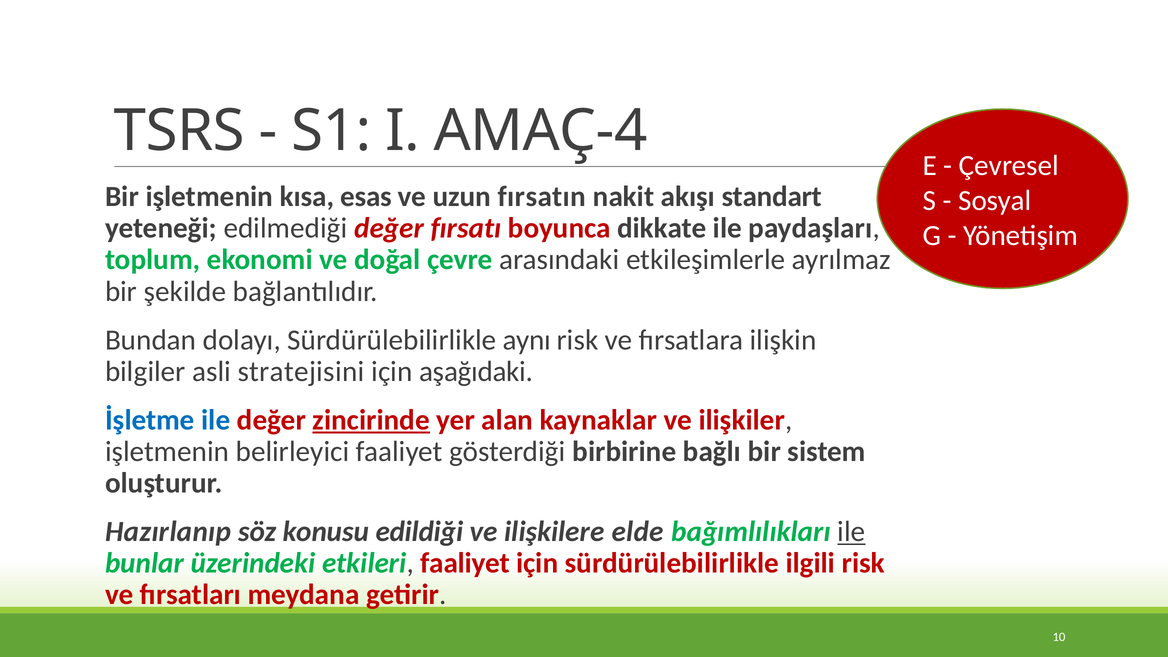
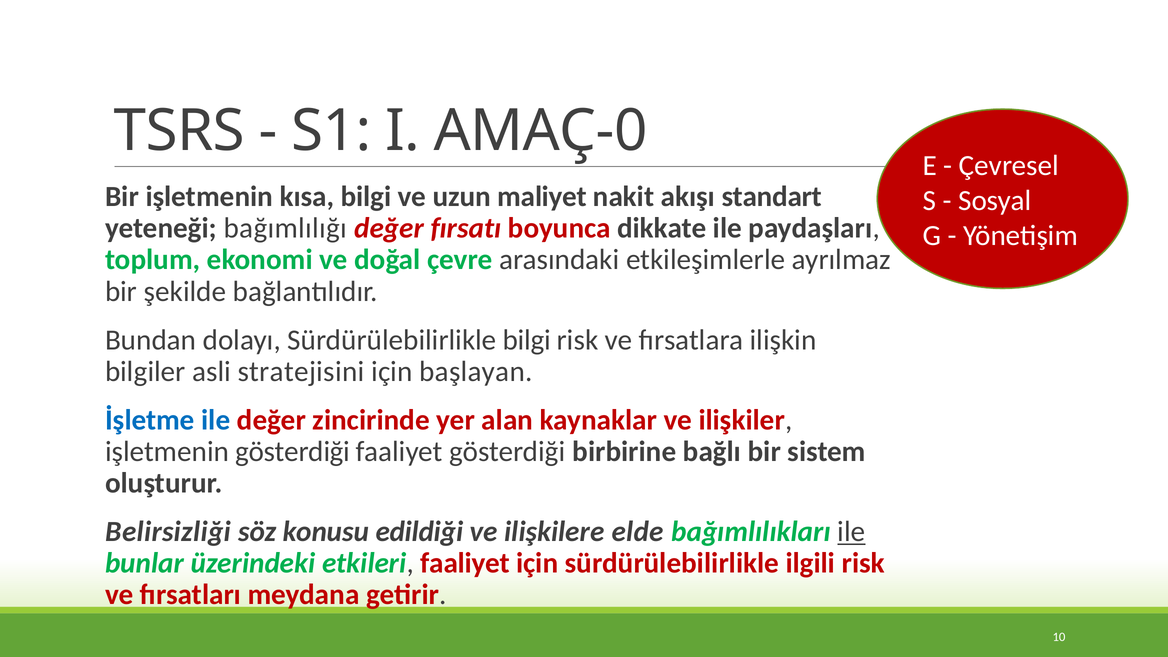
AMAÇ-4: AMAÇ-4 -> AMAÇ-0
kısa esas: esas -> bilgi
fırsatın: fırsatın -> maliyet
edilmediği: edilmediği -> bağımlılığı
Sürdürülebilirlikle aynı: aynı -> bilgi
aşağıdaki: aşağıdaki -> başlayan
zincirinde underline: present -> none
işletmenin belirleyici: belirleyici -> gösterdiği
Hazırlanıp: Hazırlanıp -> Belirsizliği
